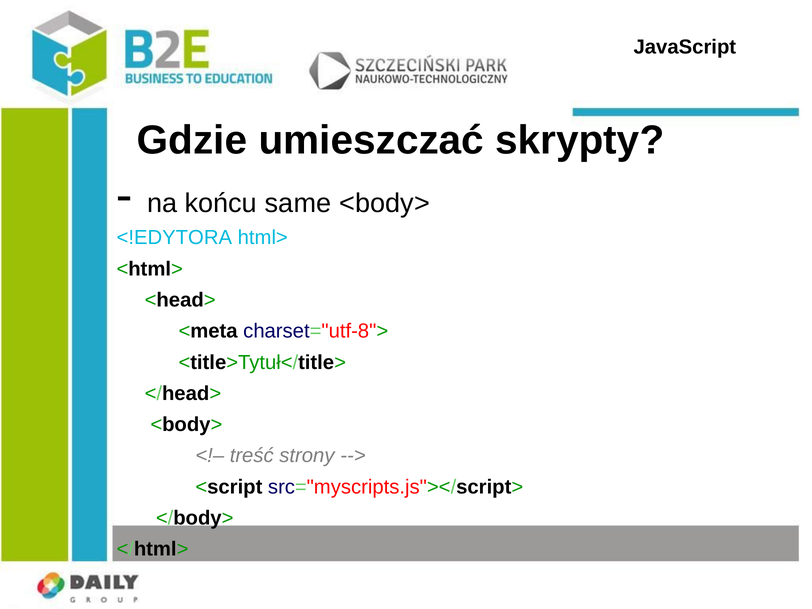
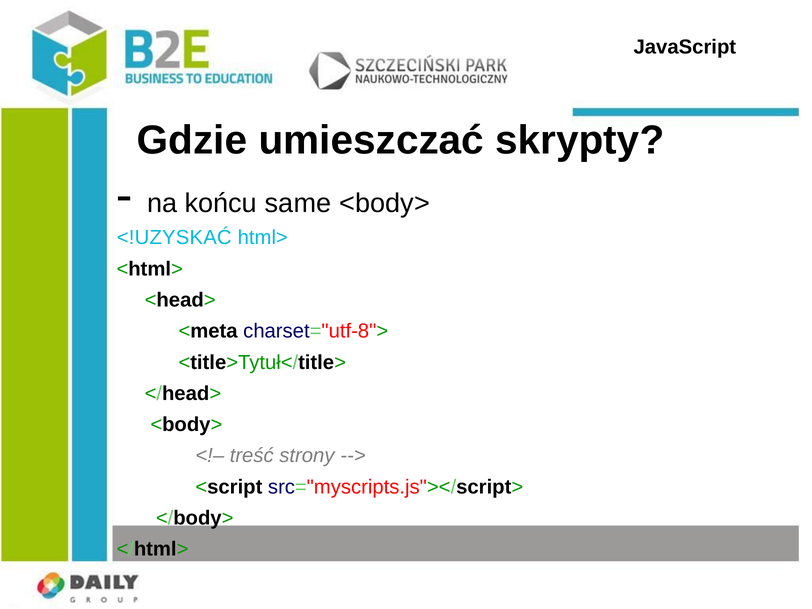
<!EDYTORA: <!EDYTORA -> <!UZYSKAĆ
